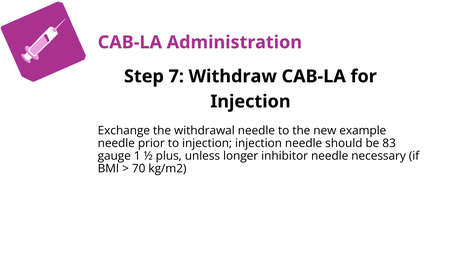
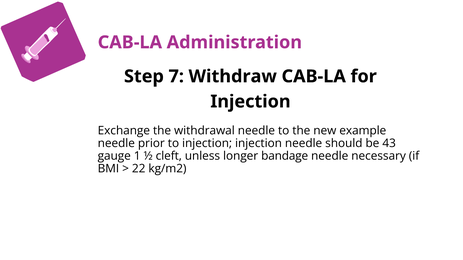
83: 83 -> 43
plus: plus -> cleft
inhibitor: inhibitor -> bandage
70: 70 -> 22
